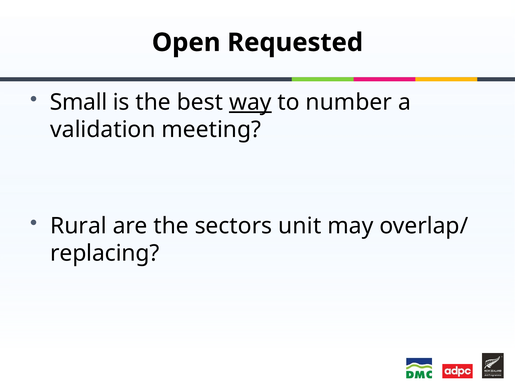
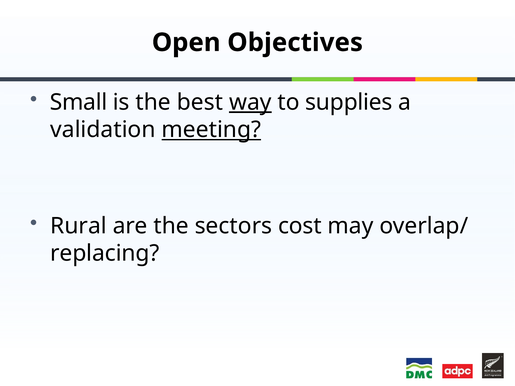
Requested: Requested -> Objectives
number: number -> supplies
meeting underline: none -> present
unit: unit -> cost
